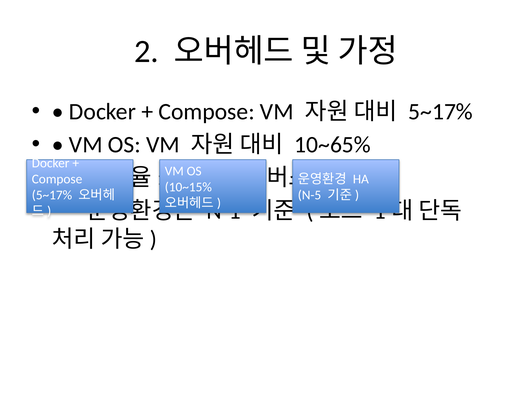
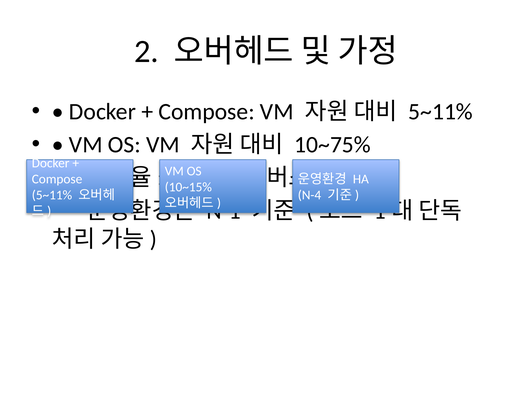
5~17% at (441, 112): 5~17% -> 5~11%
10~65%: 10~65% -> 10~75%
5~17% at (52, 195): 5~17% -> 5~11%
N-5: N-5 -> N-4
